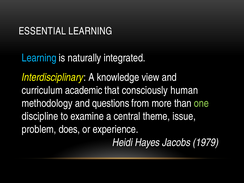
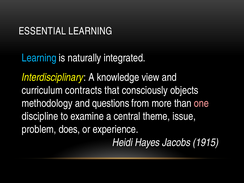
academic: academic -> contracts
human: human -> objects
one colour: light green -> pink
1979: 1979 -> 1915
